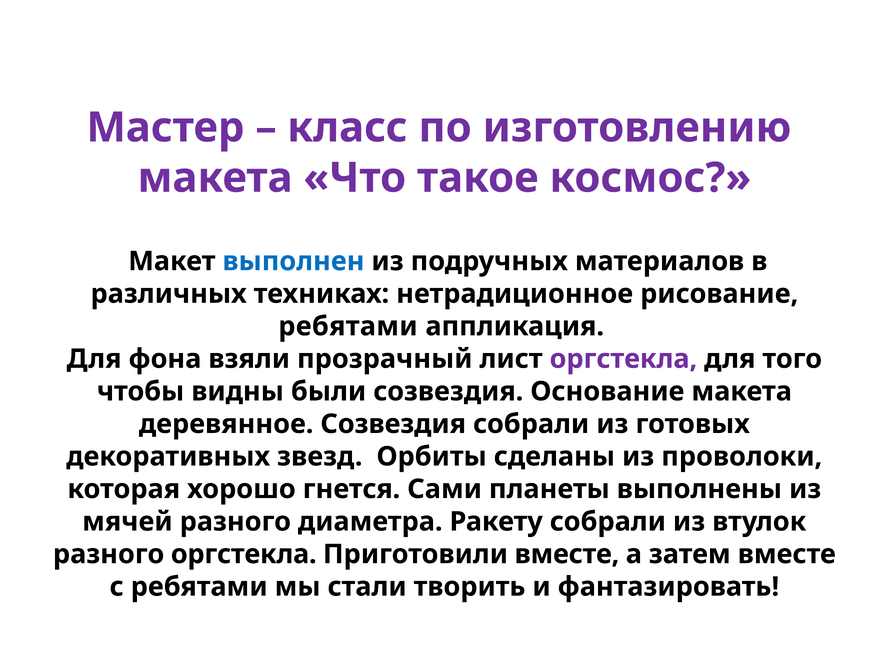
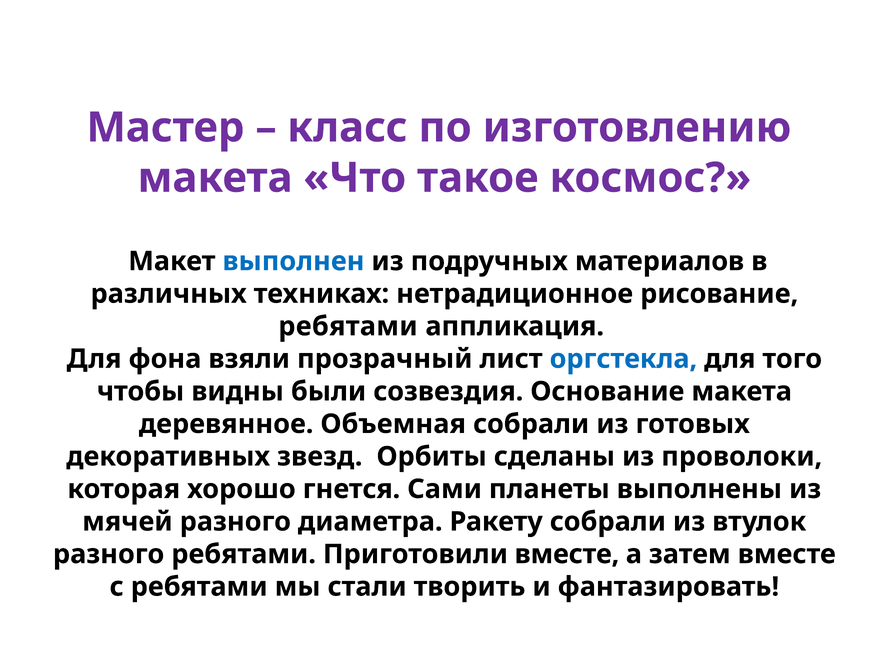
оргстекла at (623, 359) colour: purple -> blue
деревянное Созвездия: Созвездия -> Объемная
разного оргстекла: оргстекла -> ребятами
